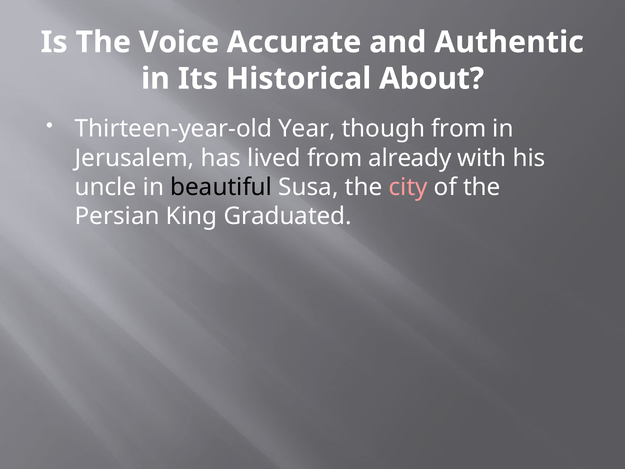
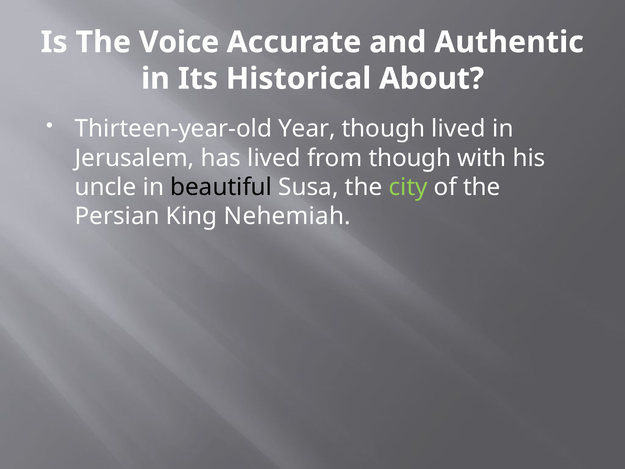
though from: from -> lived
from already: already -> though
city colour: pink -> light green
Graduated: Graduated -> Nehemiah
